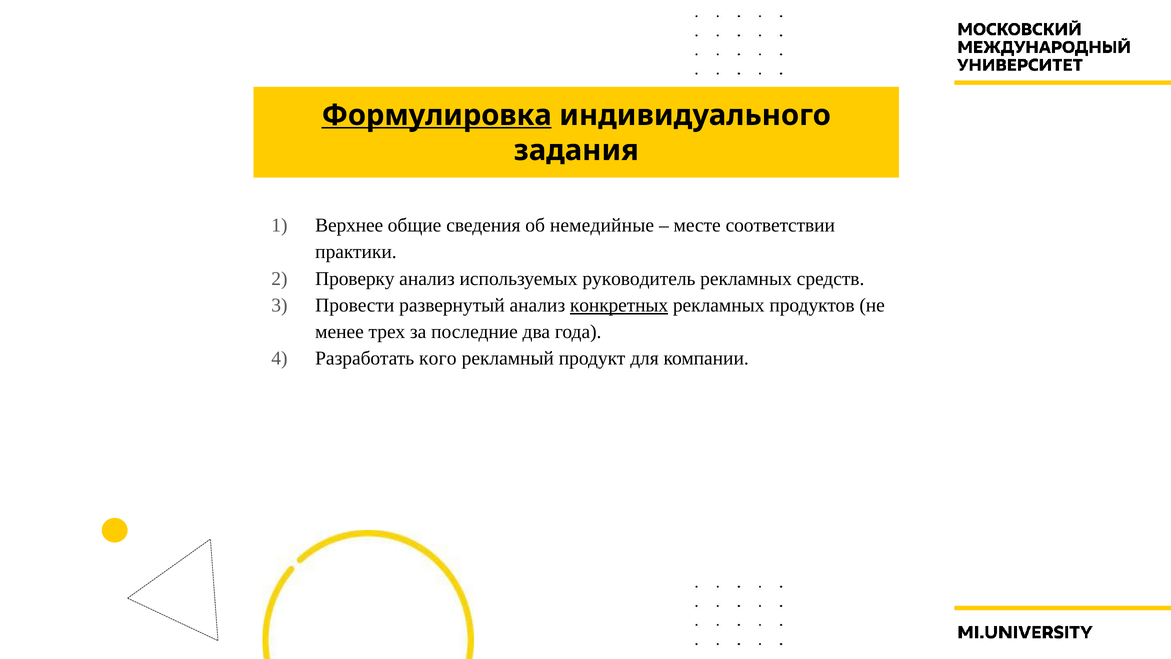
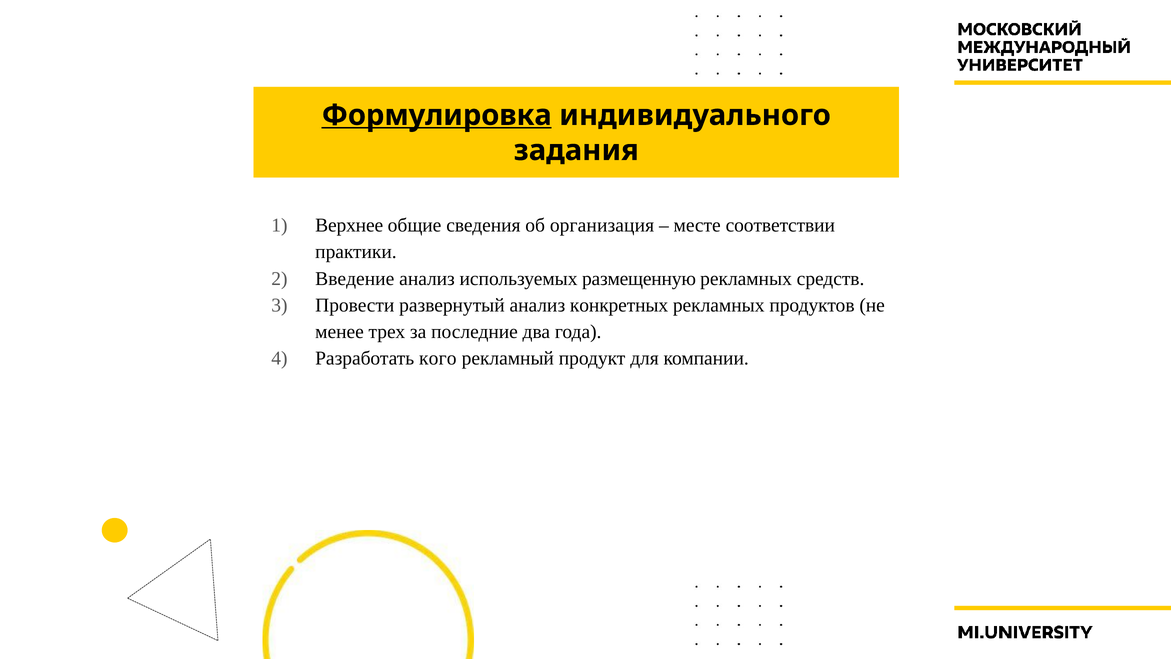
немедийные: немедийные -> организация
Проверку: Проверку -> Введение
руководитель: руководитель -> размещенную
конкретных underline: present -> none
